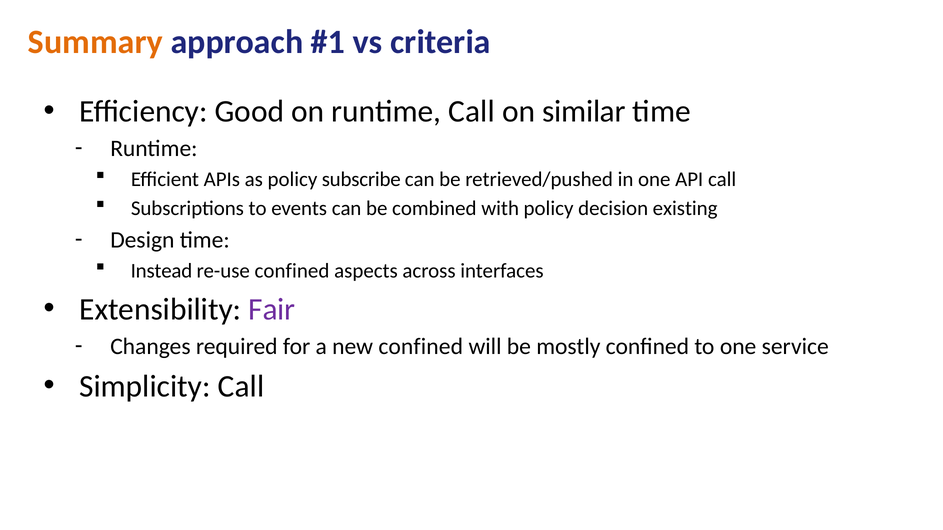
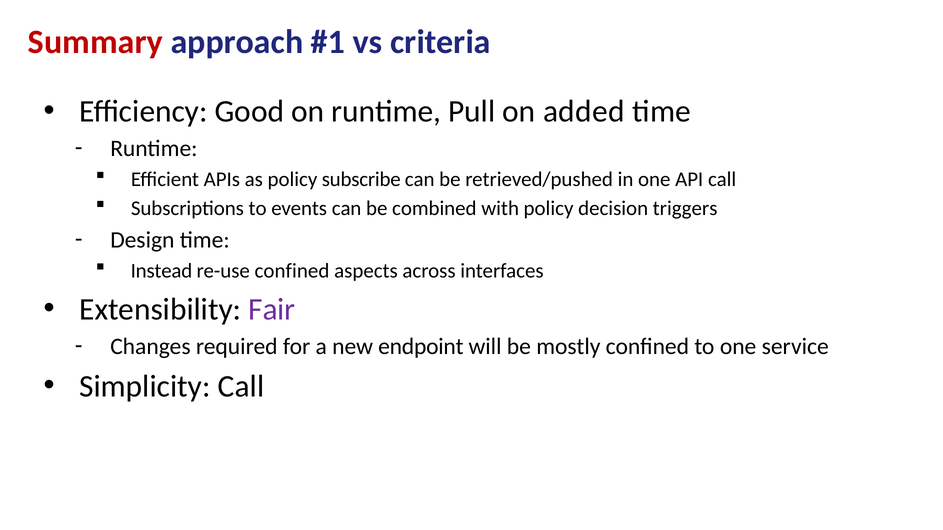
Summary colour: orange -> red
runtime Call: Call -> Pull
similar: similar -> added
existing: existing -> triggers
new confined: confined -> endpoint
